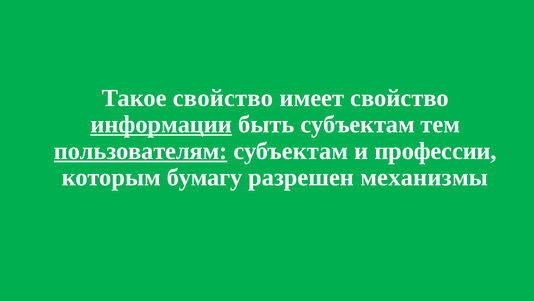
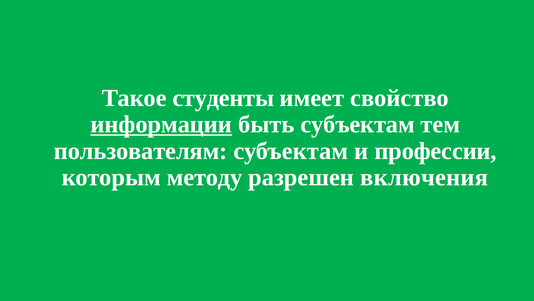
Такое свойство: свойство -> студенты
пользователям underline: present -> none
бумагу: бумагу -> методу
механизмы: механизмы -> включения
